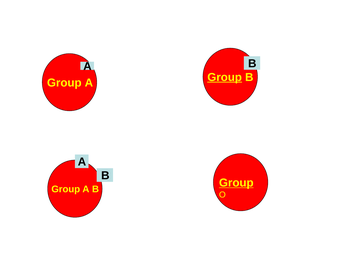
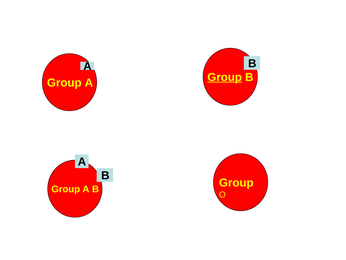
Group at (236, 182) underline: present -> none
